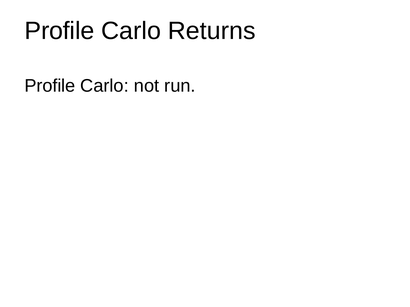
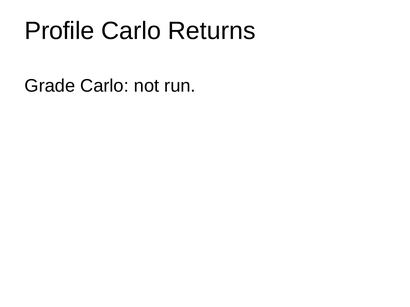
Profile at (50, 86): Profile -> Grade
